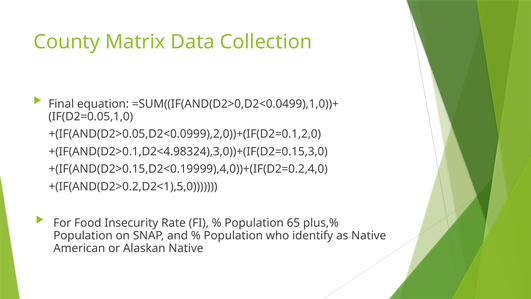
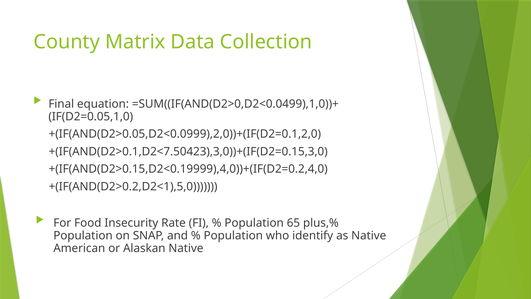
+(IF(AND(D2>0.1,D2<4.98324),3,0))+(IF(D2=0.15,3,0: +(IF(AND(D2>0.1,D2<4.98324),3,0))+(IF(D2=0.15,3,0 -> +(IF(AND(D2>0.1,D2<7.50423),3,0))+(IF(D2=0.15,3,0
